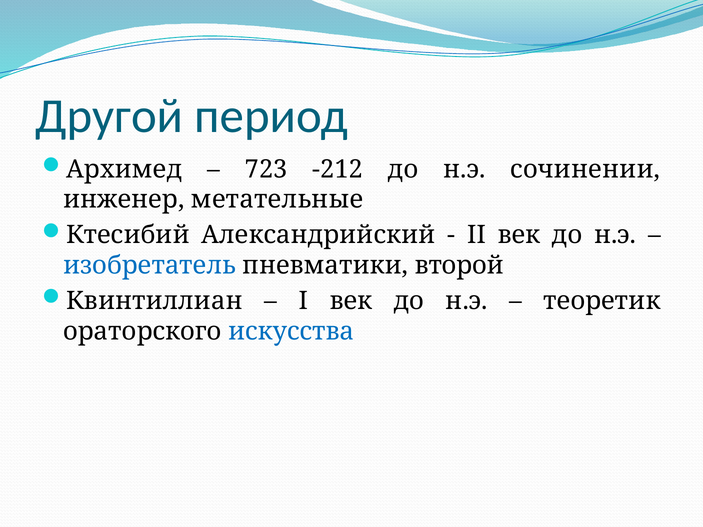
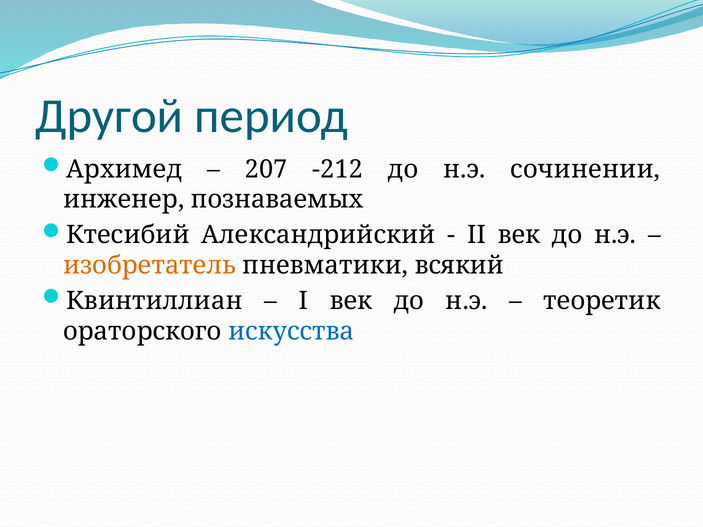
723: 723 -> 207
метательные: метательные -> познаваемых
изобретатель colour: blue -> orange
второй: второй -> всякий
